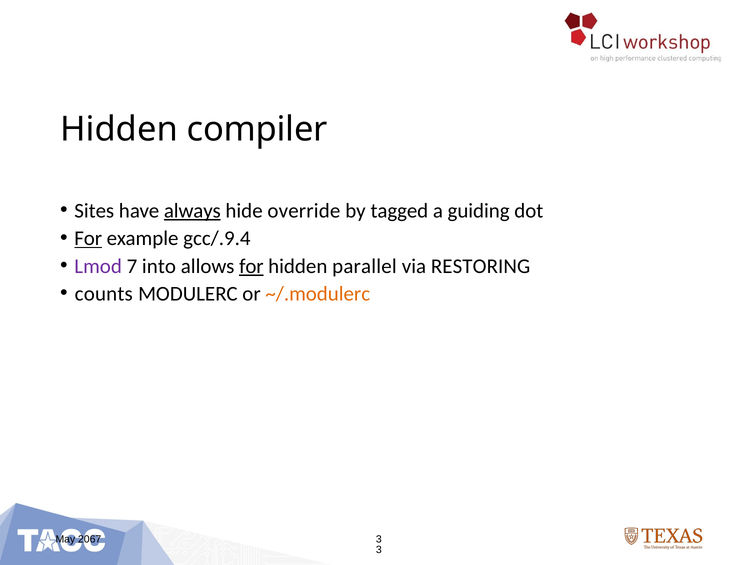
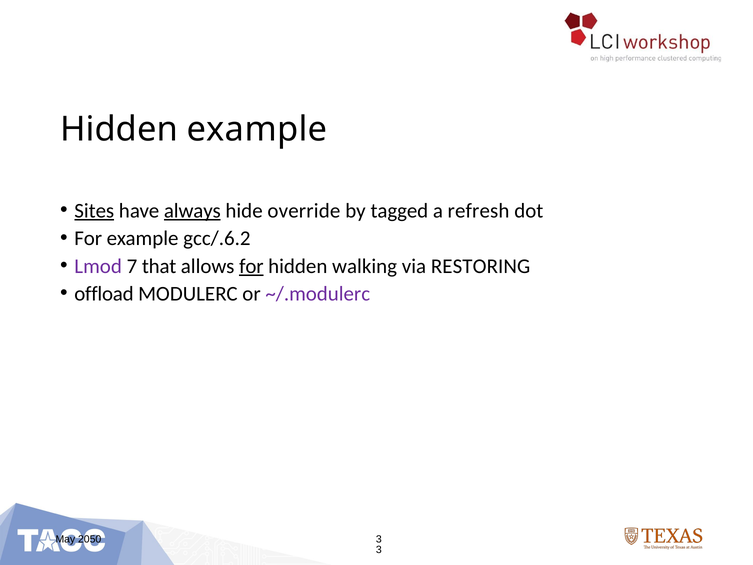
Hidden compiler: compiler -> example
Sites underline: none -> present
guiding: guiding -> refresh
For at (88, 238) underline: present -> none
gcc/.9.4: gcc/.9.4 -> gcc/.6.2
into: into -> that
parallel: parallel -> walking
counts: counts -> offload
~/.modulerc colour: orange -> purple
2067: 2067 -> 2050
